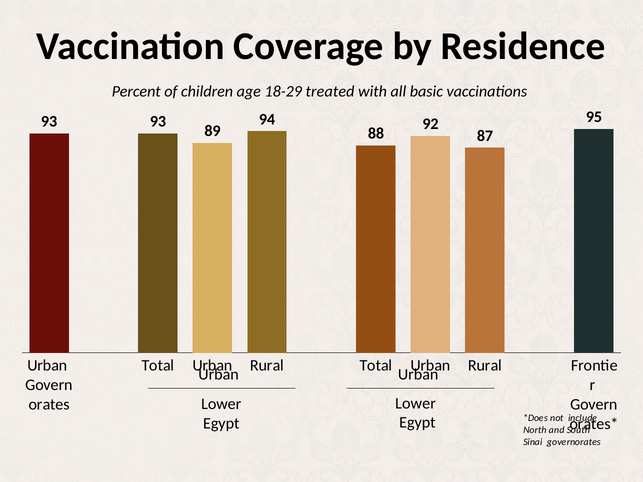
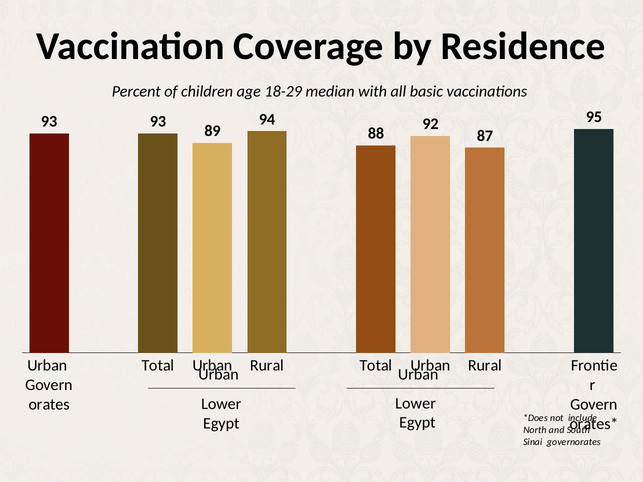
treated: treated -> median
